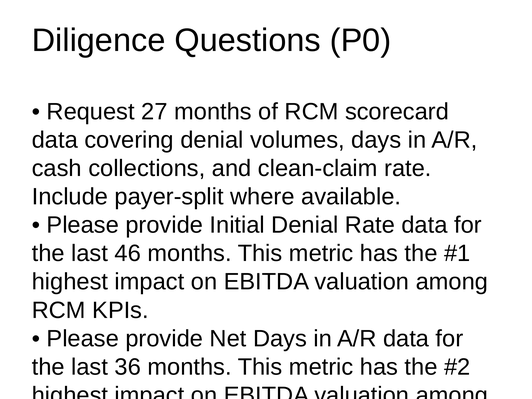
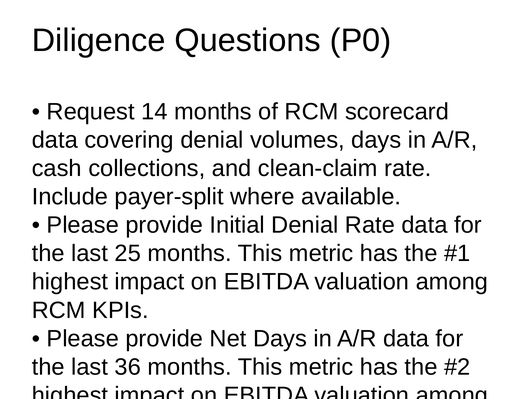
27: 27 -> 14
46: 46 -> 25
